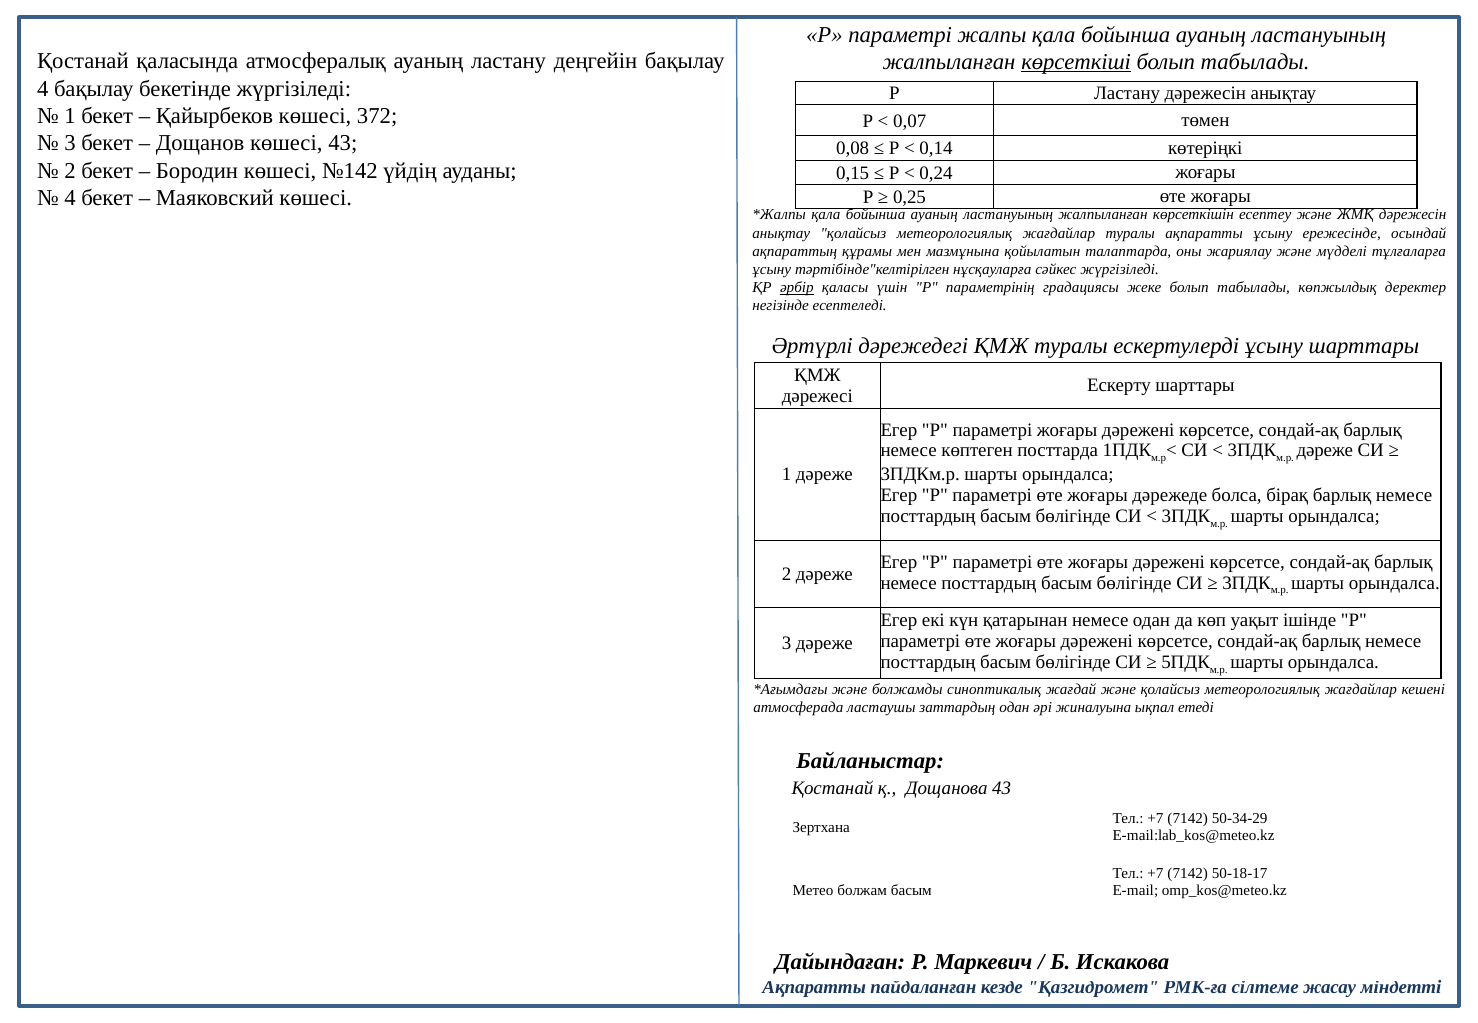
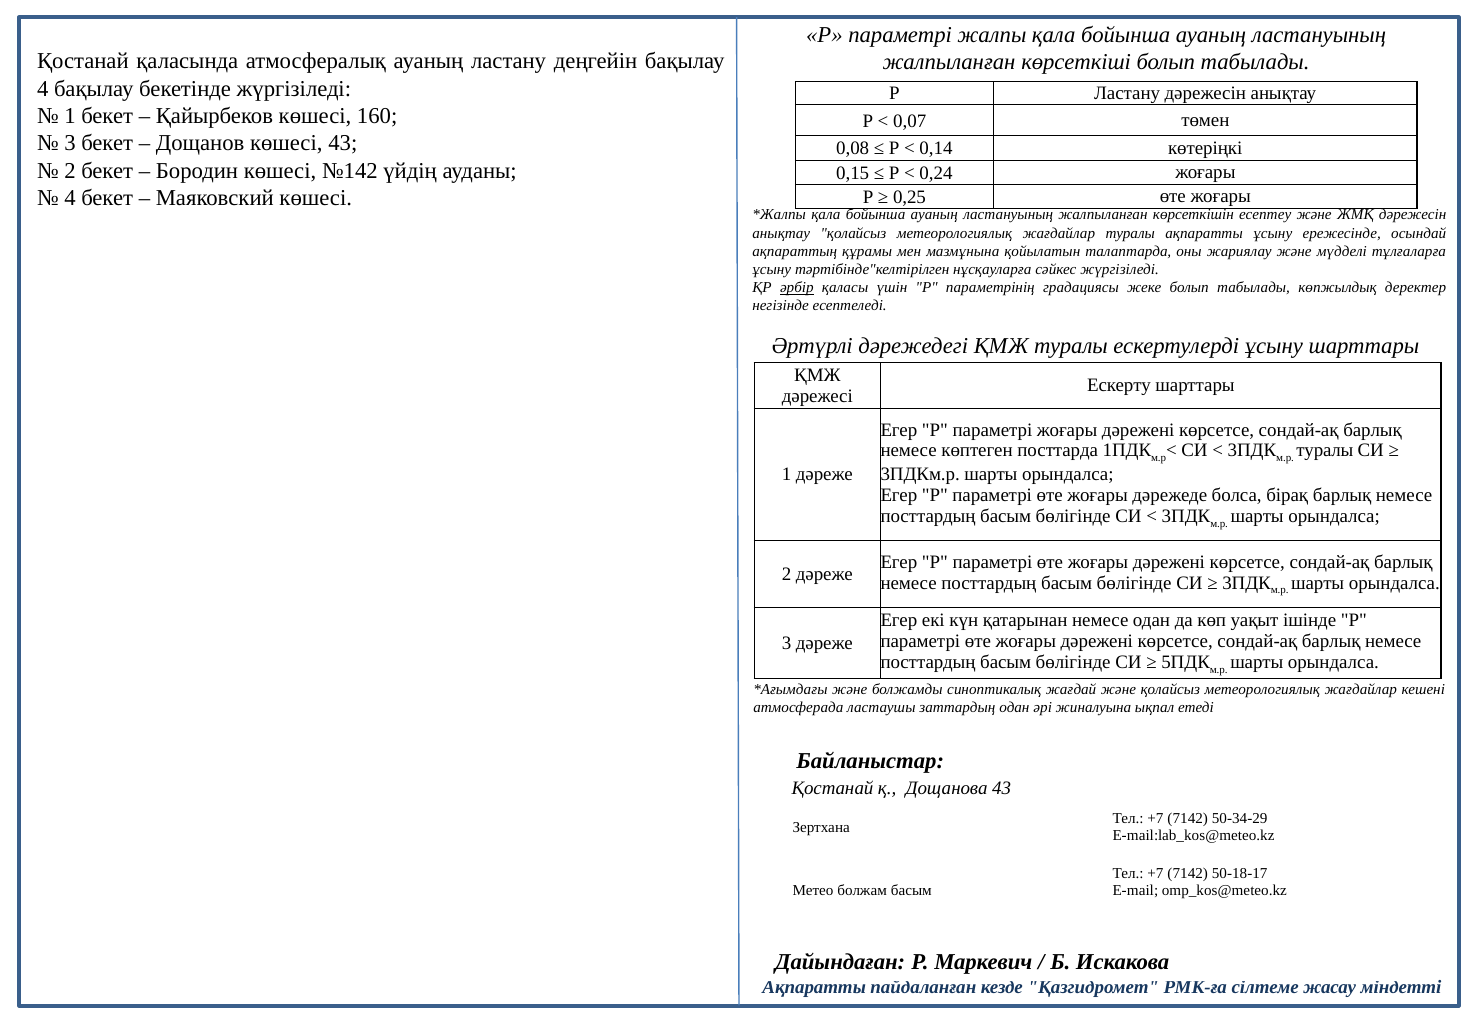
көрсеткіші underline: present -> none
372: 372 -> 160
дәреже at (1325, 451): дәреже -> туралы
